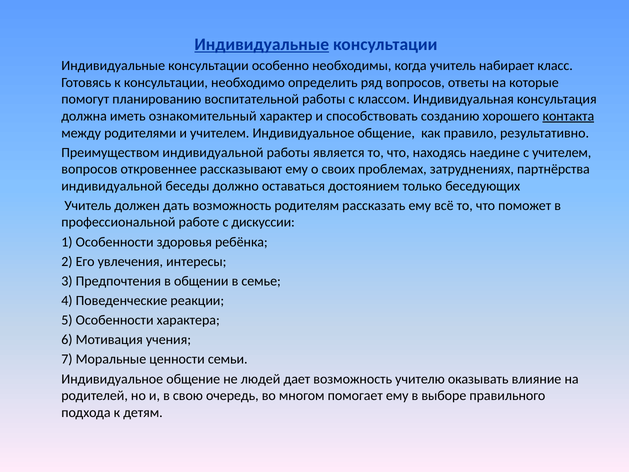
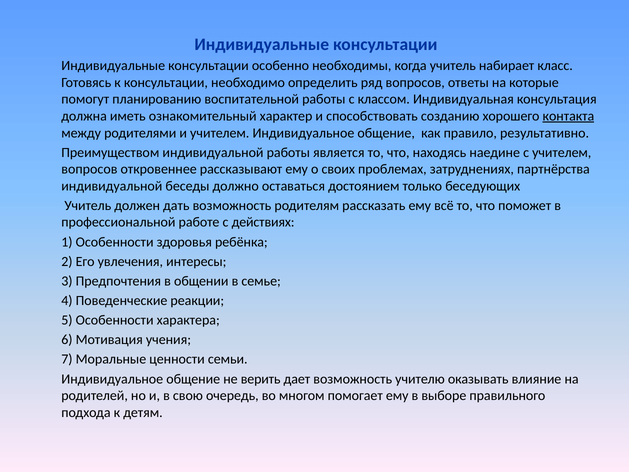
Индивидуальные at (262, 44) underline: present -> none
дискуссии: дискуссии -> действиях
людей: людей -> верить
